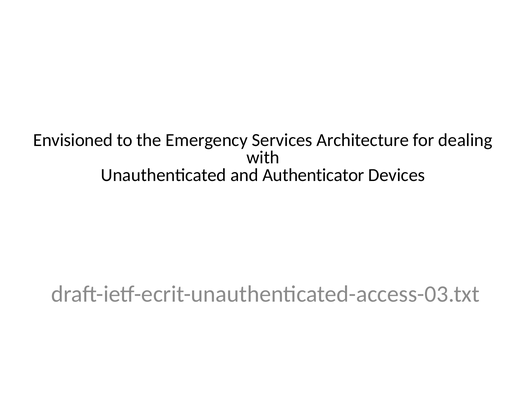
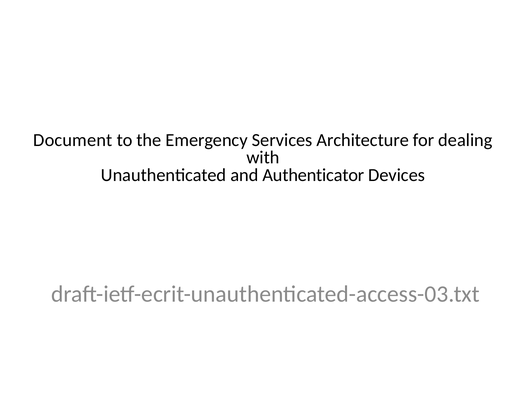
Envisioned: Envisioned -> Document
